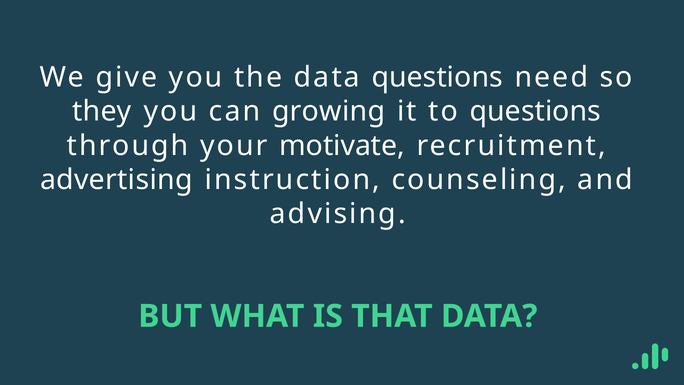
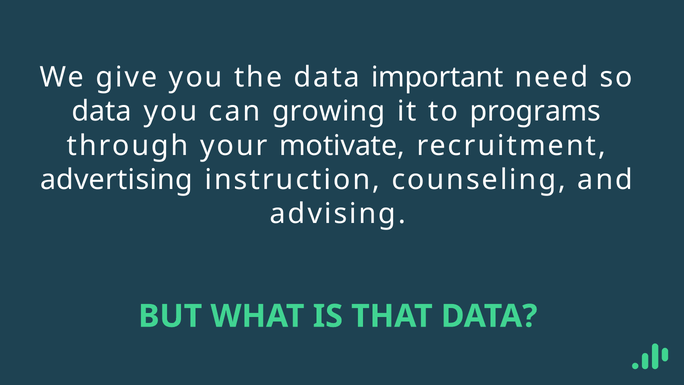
data questions: questions -> important
they at (102, 111): they -> data
to questions: questions -> programs
